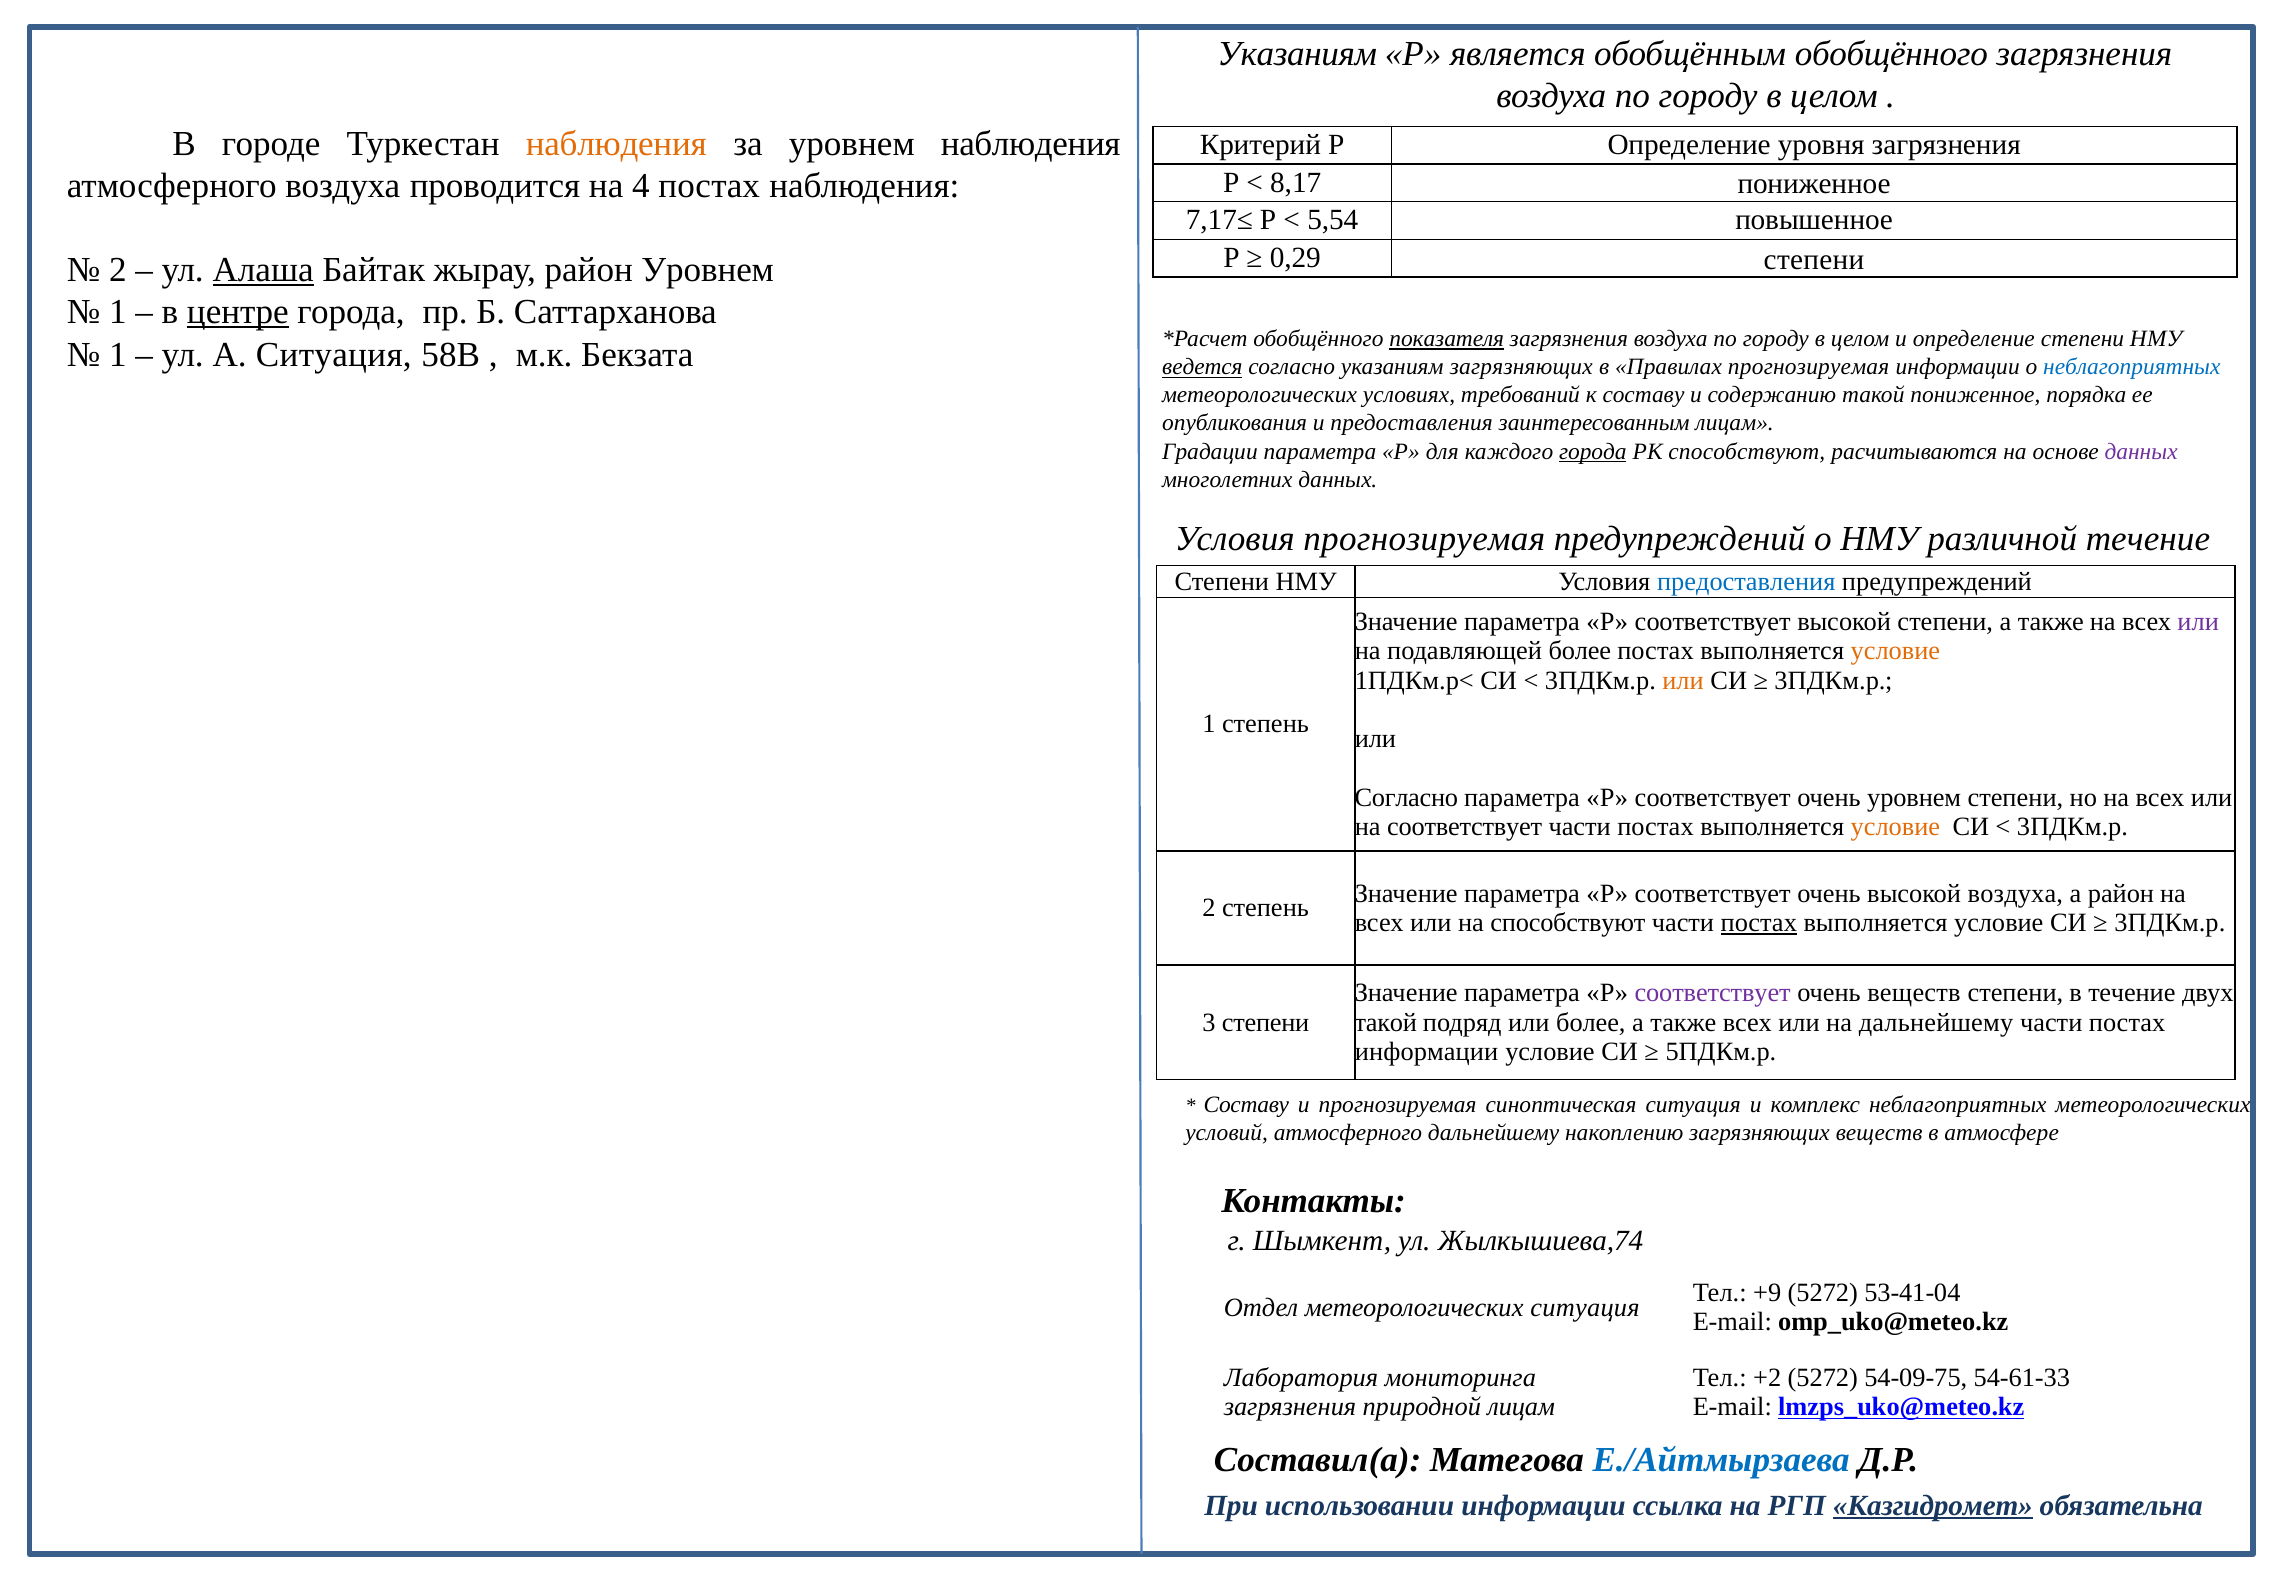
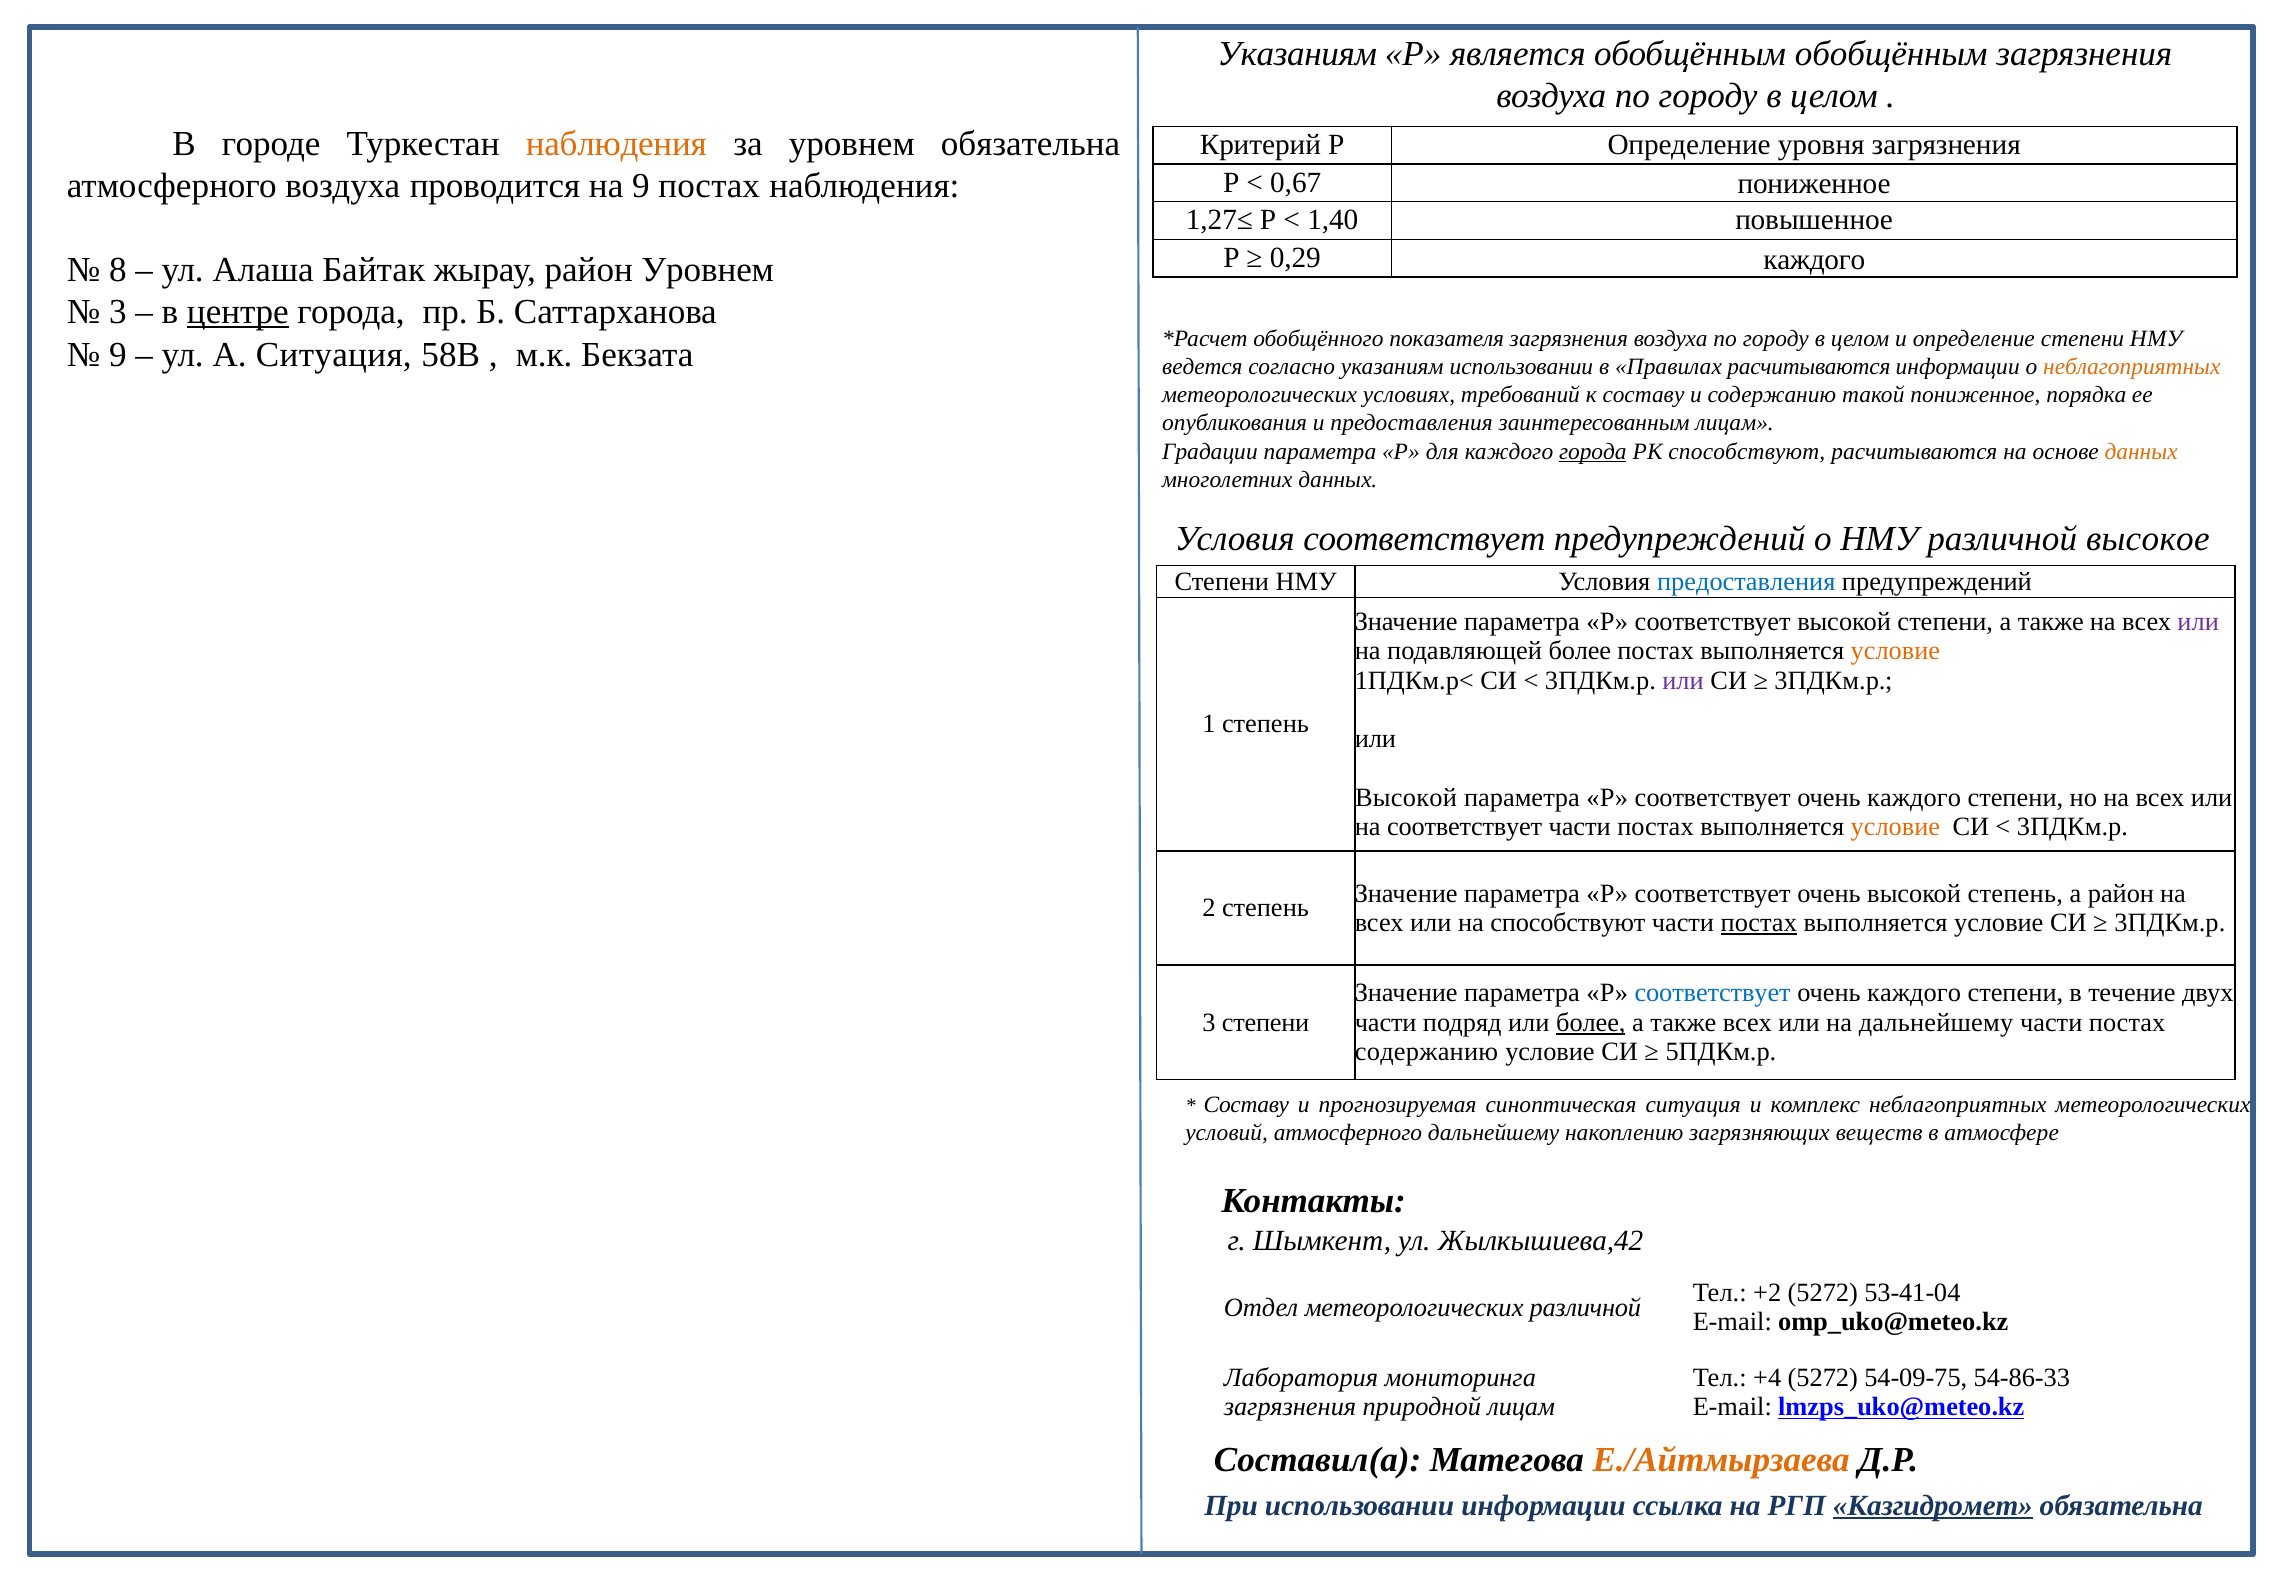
обобщённым обобщённого: обобщённого -> обобщённым
уровнем наблюдения: наблюдения -> обязательна
8,17: 8,17 -> 0,67
на 4: 4 -> 9
7,17≤: 7,17≤ -> 1,27≤
5,54: 5,54 -> 1,40
0,29 степени: степени -> каждого
2 at (118, 270): 2 -> 8
Алаша underline: present -> none
1 at (118, 312): 1 -> 3
показателя underline: present -> none
1 at (118, 354): 1 -> 9
ведется underline: present -> none
указаниям загрязняющих: загрязняющих -> использовании
Правилах прогнозируемая: прогнозируемая -> расчитываются
неблагоприятных at (2132, 367) colour: blue -> orange
данных at (2141, 451) colour: purple -> orange
Условия прогнозируемая: прогнозируемая -> соответствует
различной течение: течение -> высокое
или at (1683, 680) colour: orange -> purple
Согласно at (1406, 797): Согласно -> Высокой
уровнем at (1914, 797): уровнем -> каждого
высокой воздуха: воздуха -> степень
соответствует at (1713, 993) colour: purple -> blue
веществ at (1914, 993): веществ -> каждого
такой at (1386, 1022): такой -> части
более at (1591, 1022) underline: none -> present
информации at (1427, 1051): информации -> содержанию
Жылкышиева,74: Жылкышиева,74 -> Жылкышиева,42
+9: +9 -> +2
метеорологических ситуация: ситуация -> различной
+2: +2 -> +4
54-61-33: 54-61-33 -> 54-86-33
Е./Айтмырзаева colour: blue -> orange
